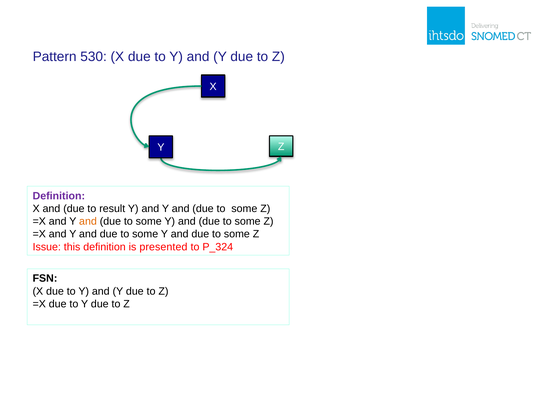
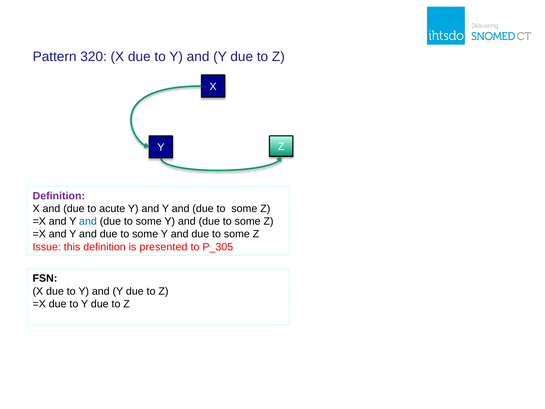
530: 530 -> 320
result: result -> acute
and at (88, 221) colour: orange -> blue
P_324: P_324 -> P_305
